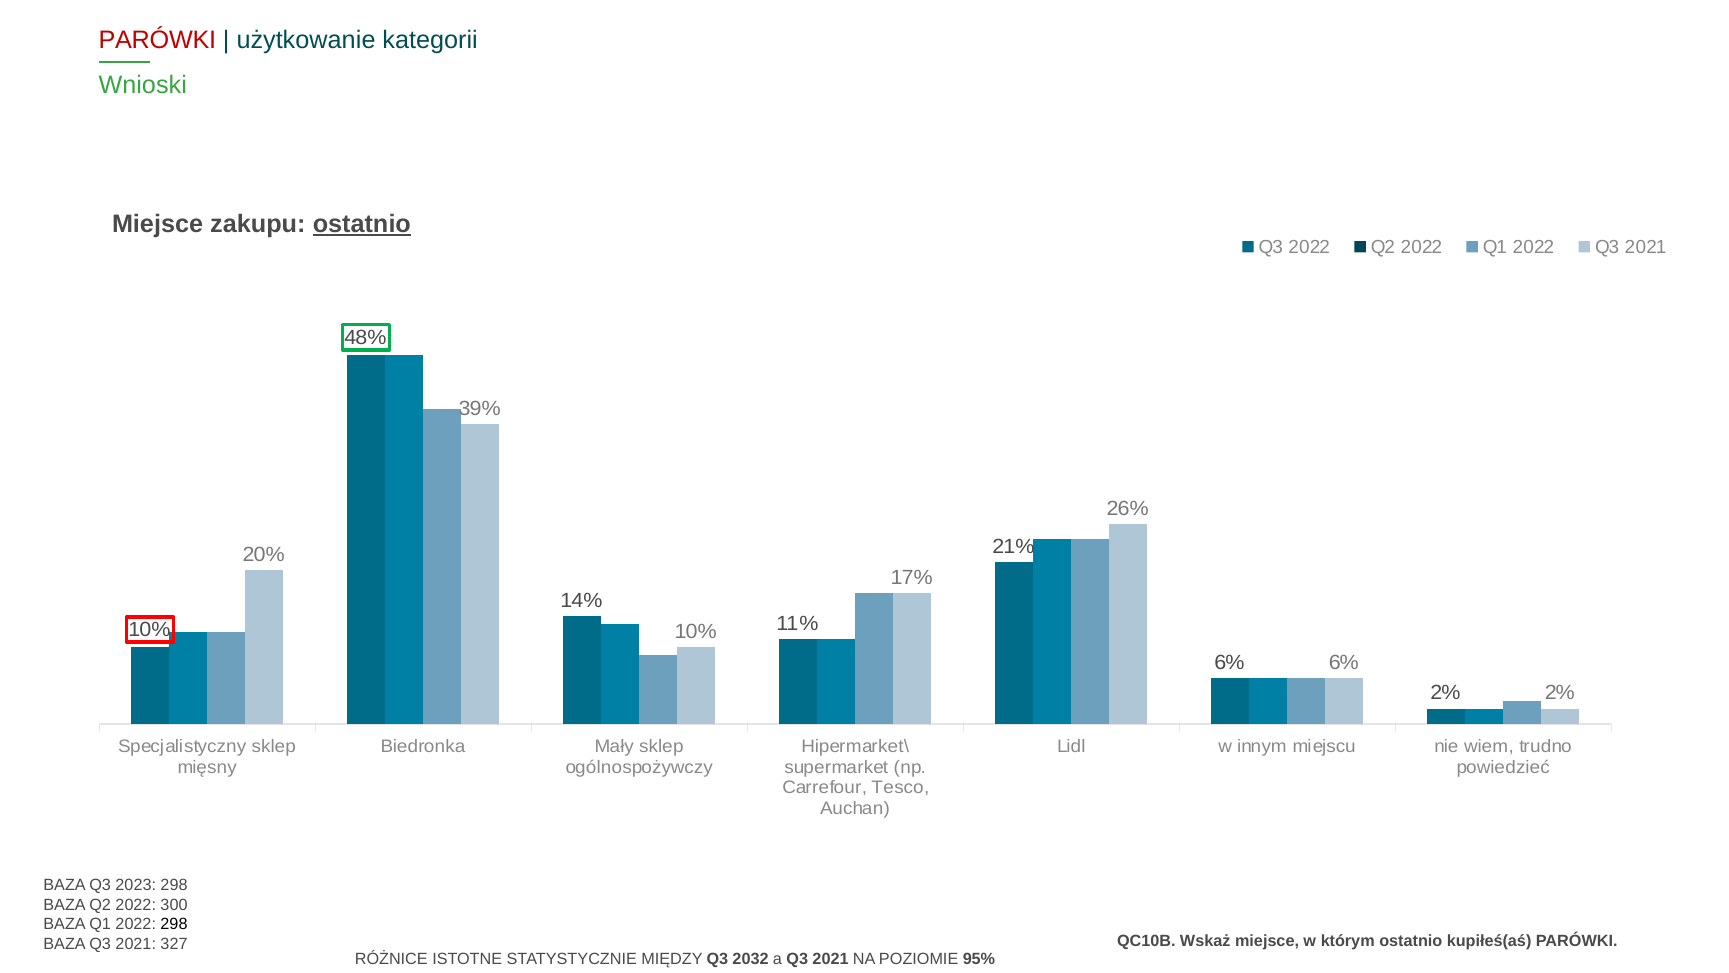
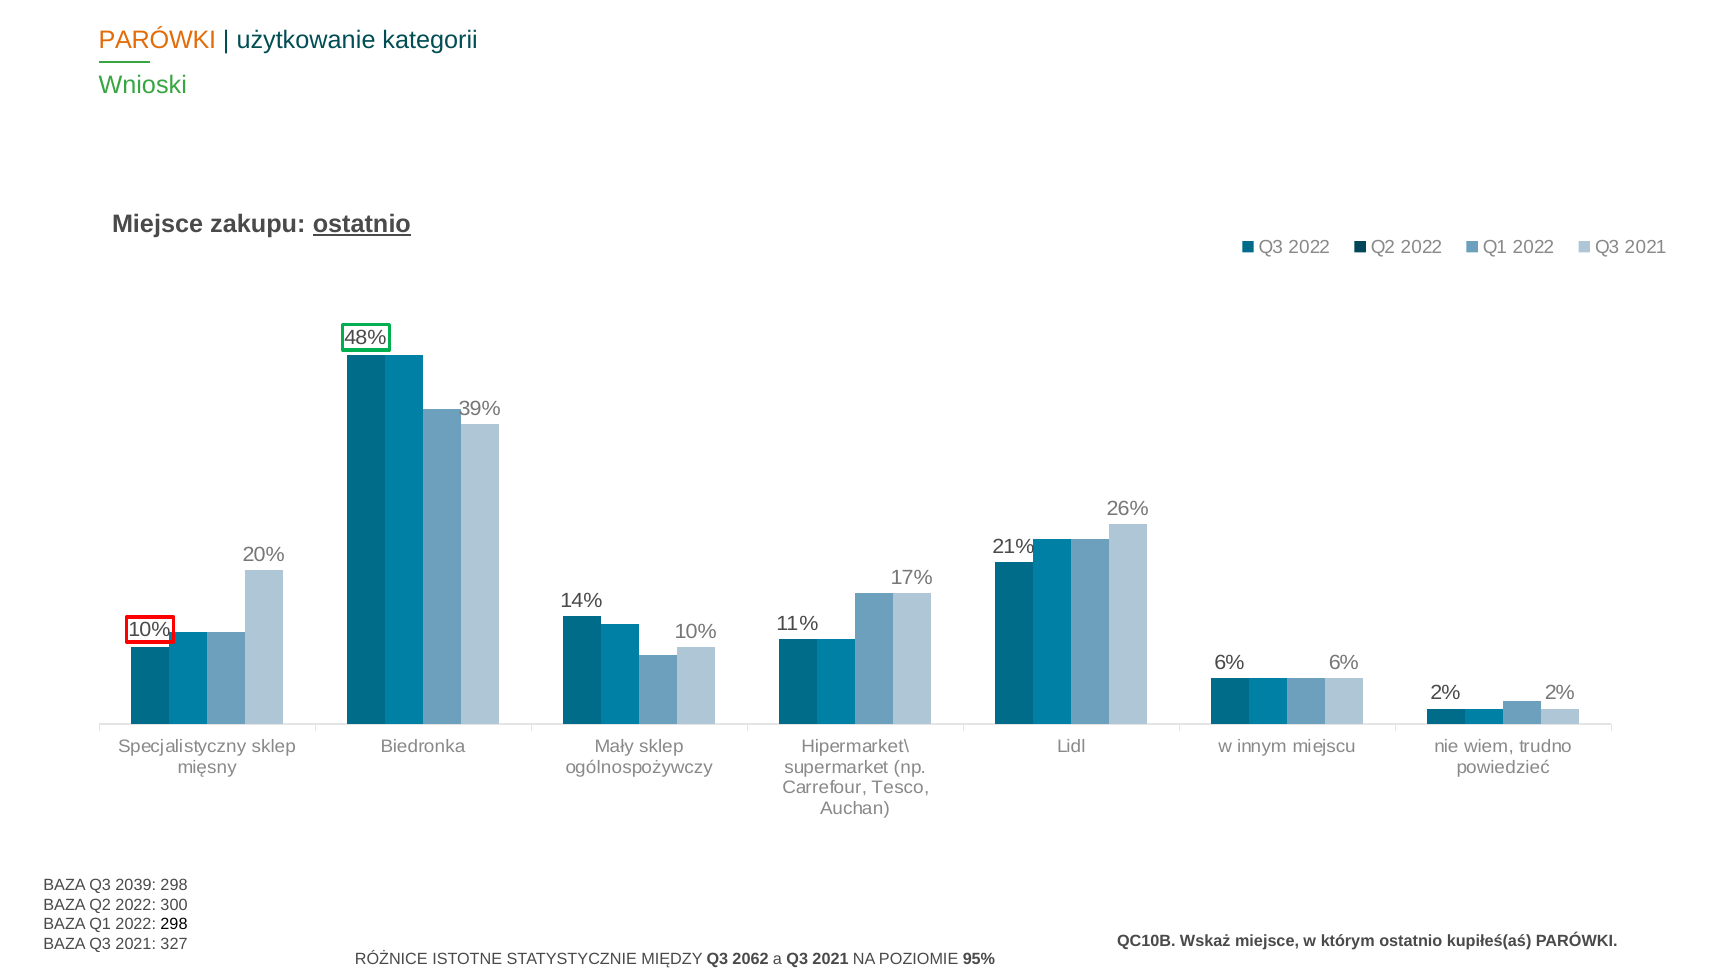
PARÓWKI at (157, 40) colour: red -> orange
2023: 2023 -> 2039
2032: 2032 -> 2062
